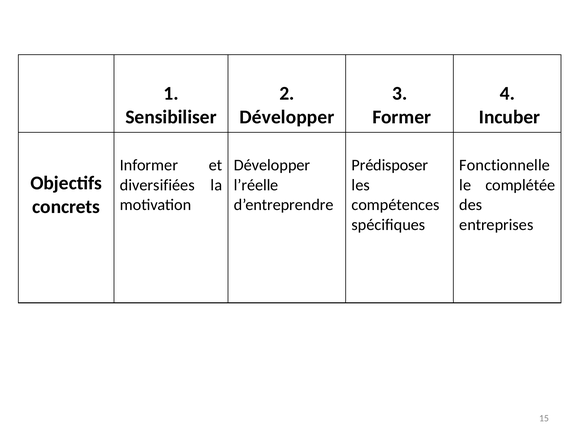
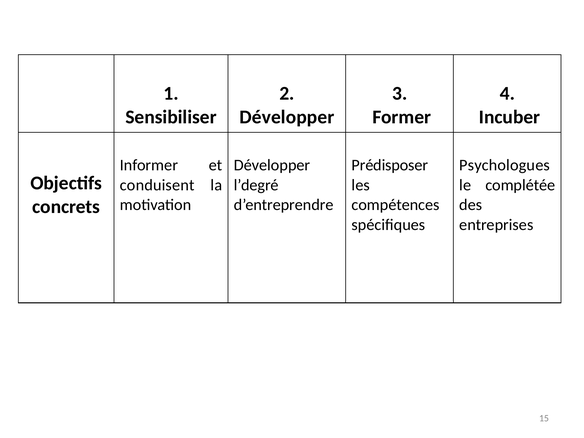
Fonctionnelle: Fonctionnelle -> Psychologues
diversifiées: diversifiées -> conduisent
l’réelle: l’réelle -> l’degré
